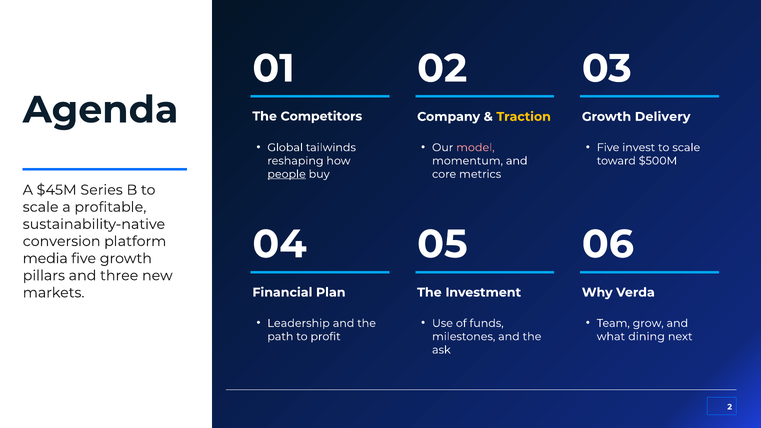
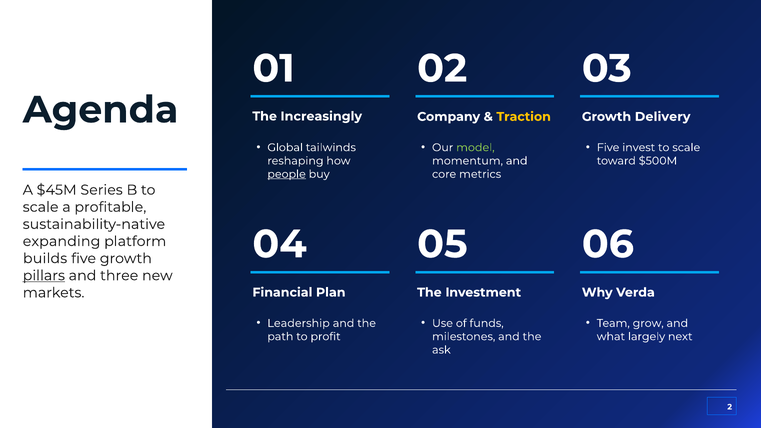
Competitors: Competitors -> Increasingly
model colour: pink -> light green
conversion: conversion -> expanding
media: media -> builds
pillars underline: none -> present
dining: dining -> largely
